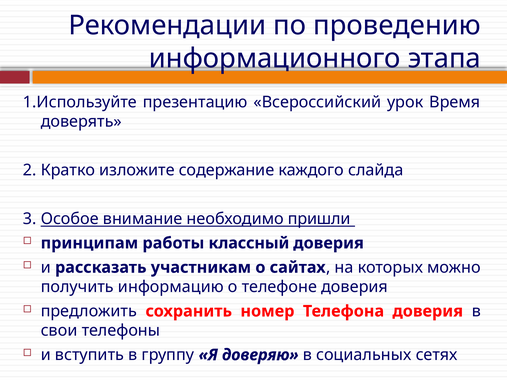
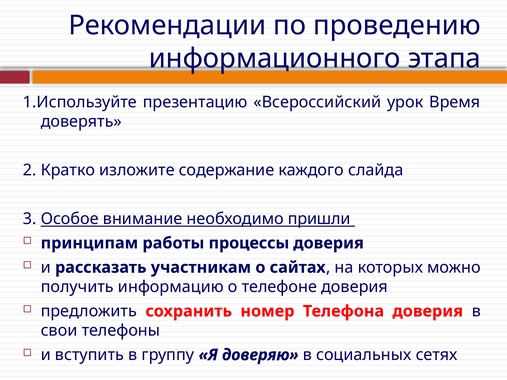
классный: классный -> процессы
